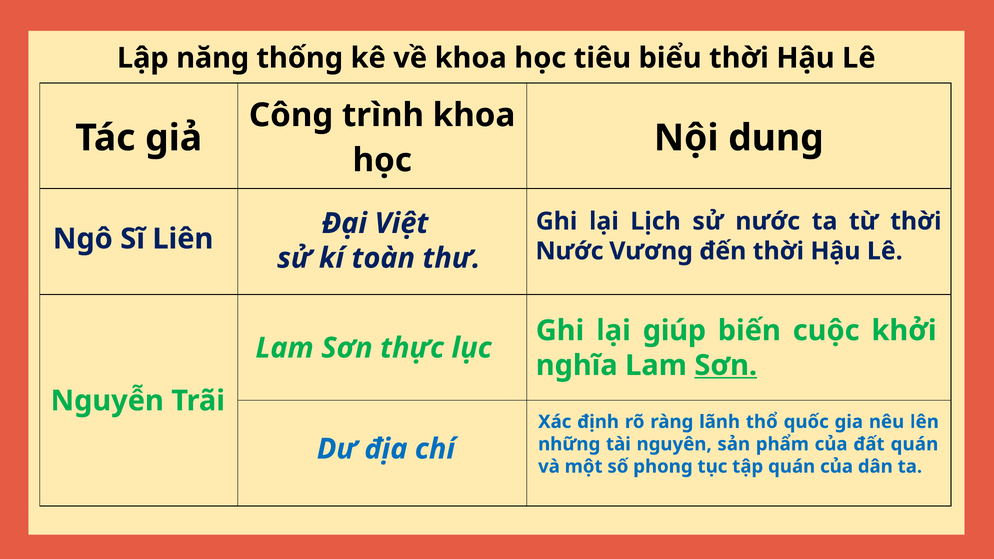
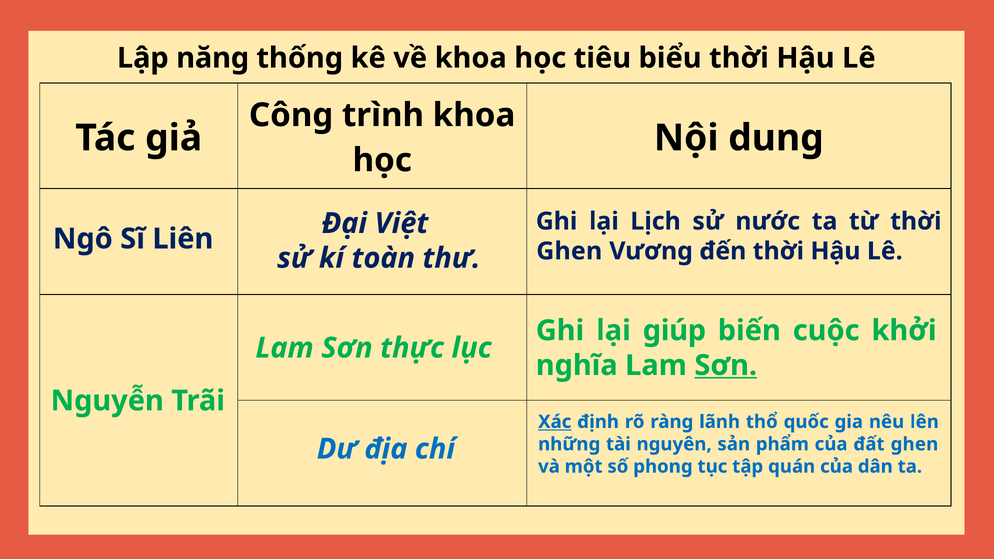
Nước at (569, 251): Nước -> Ghen
Xác underline: none -> present
đất quán: quán -> ghen
